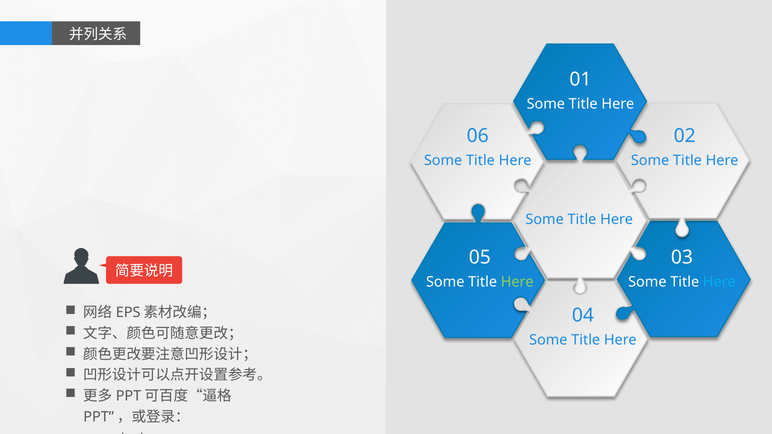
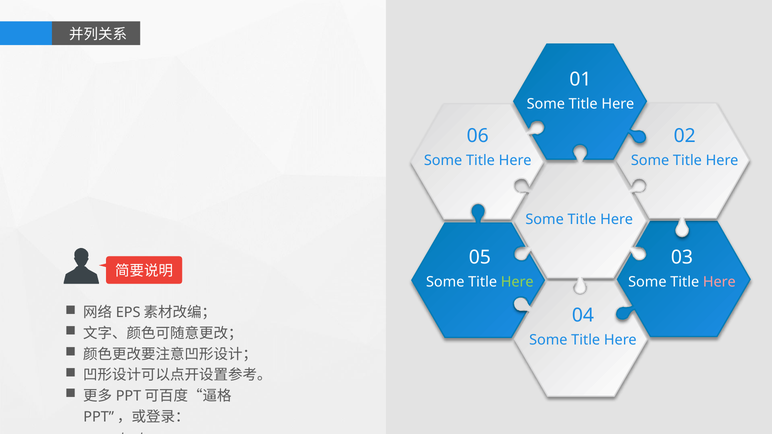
Here at (719, 282) colour: light blue -> pink
